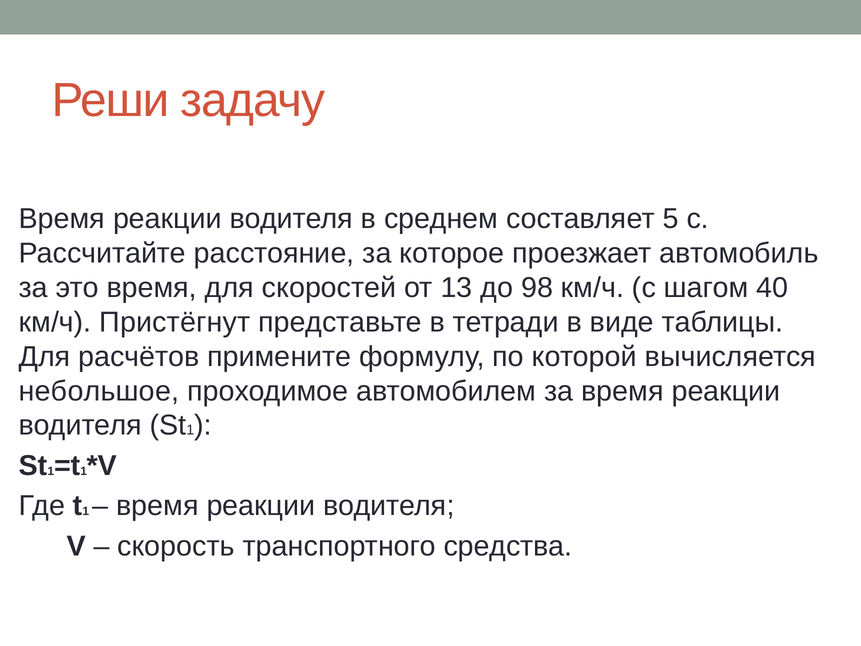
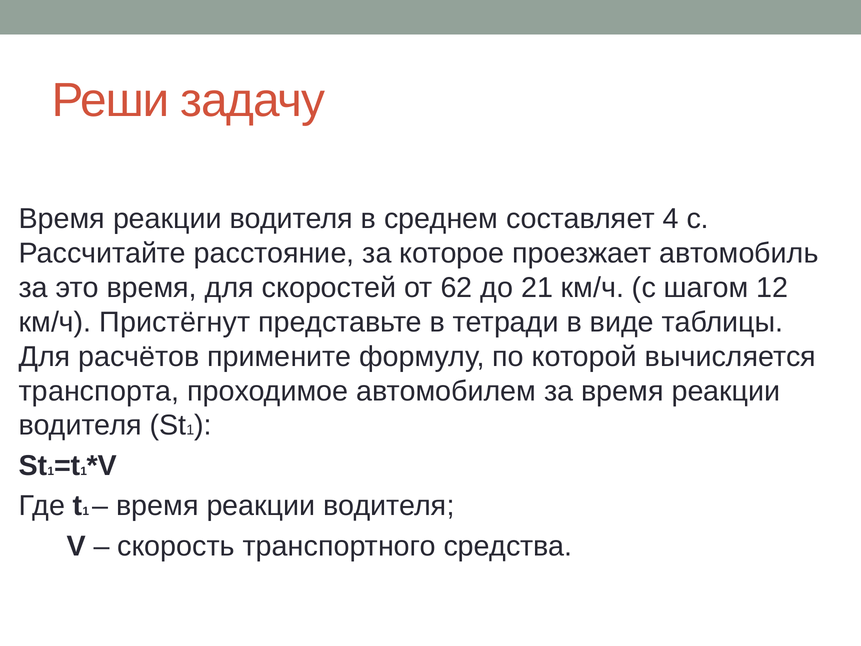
5: 5 -> 4
13: 13 -> 62
98: 98 -> 21
40: 40 -> 12
небольшое: небольшое -> транспорта
